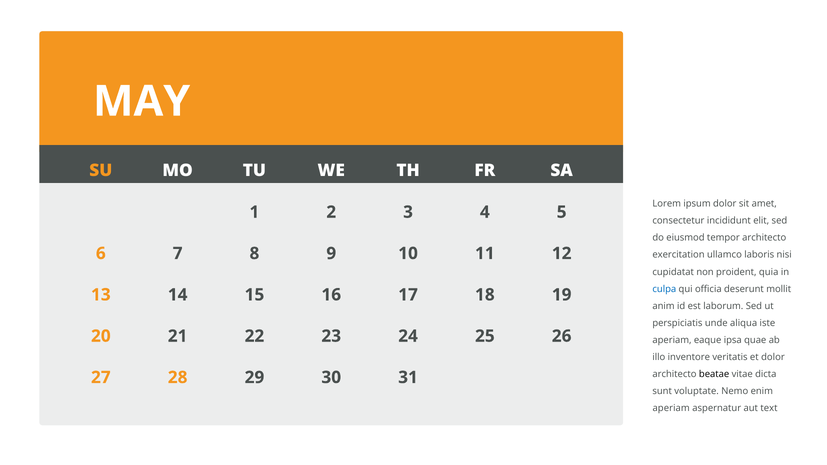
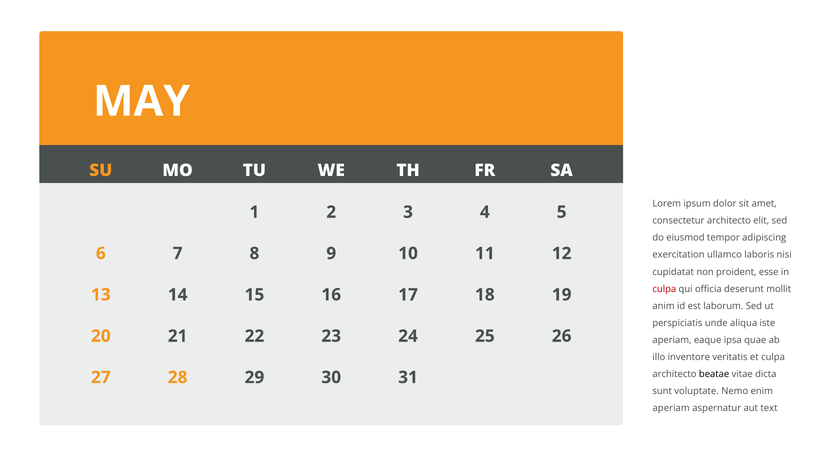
consectetur incididunt: incididunt -> architecto
tempor architecto: architecto -> adipiscing
quia: quia -> esse
culpa at (664, 289) colour: blue -> red
et dolor: dolor -> culpa
